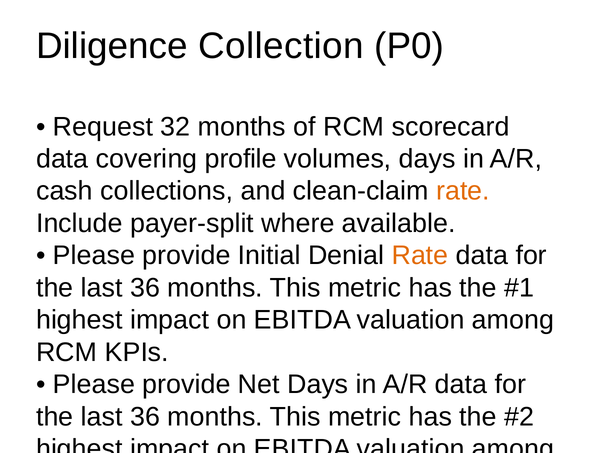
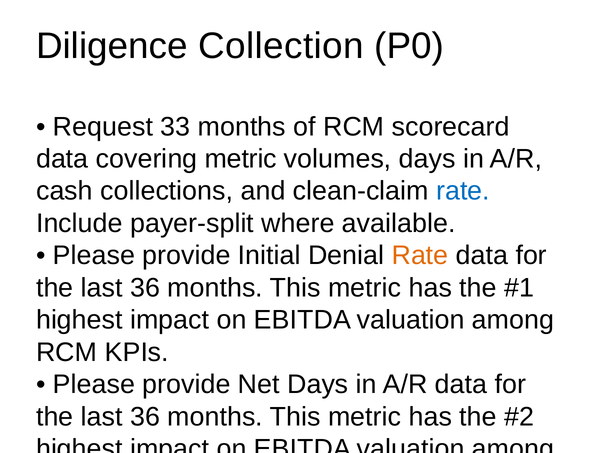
32: 32 -> 33
covering profile: profile -> metric
rate at (463, 191) colour: orange -> blue
